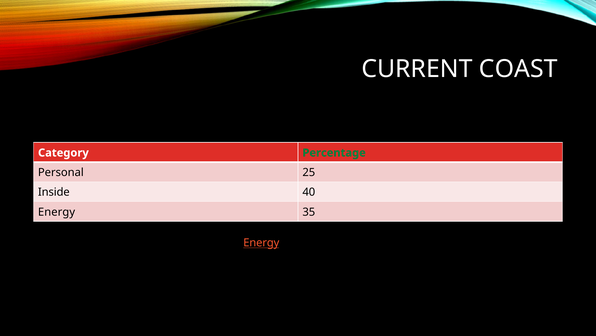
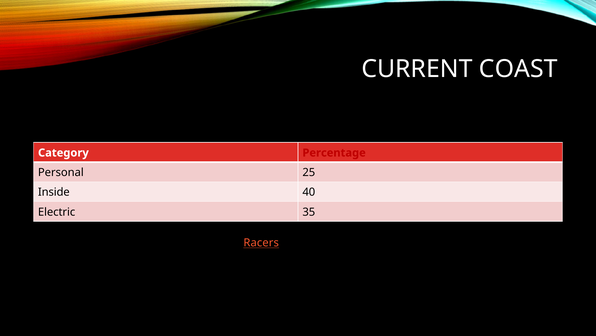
Percentage colour: green -> red
Energy at (57, 212): Energy -> Electric
Energy at (261, 242): Energy -> Racers
